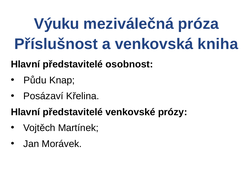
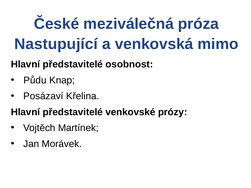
Výuku: Výuku -> České
Příslušnost: Příslušnost -> Nastupující
kniha: kniha -> mimo
